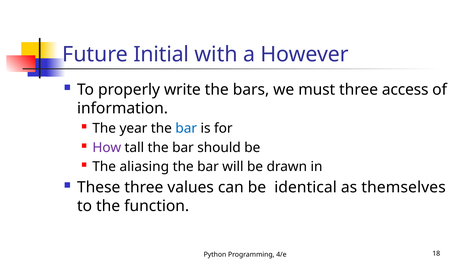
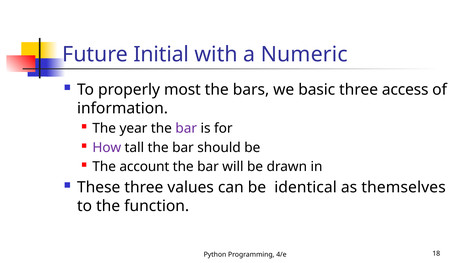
However: However -> Numeric
write: write -> most
must: must -> basic
bar at (186, 128) colour: blue -> purple
aliasing: aliasing -> account
